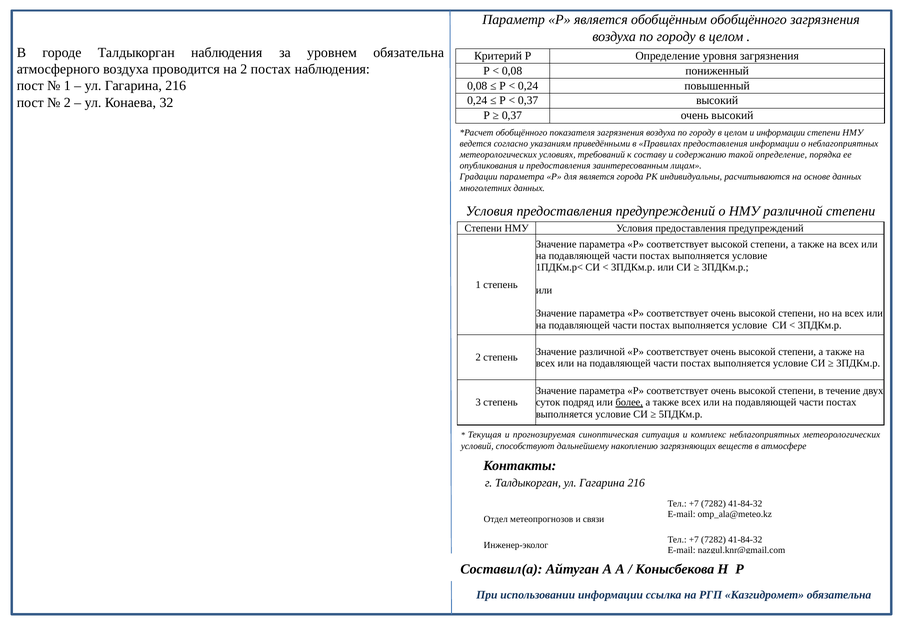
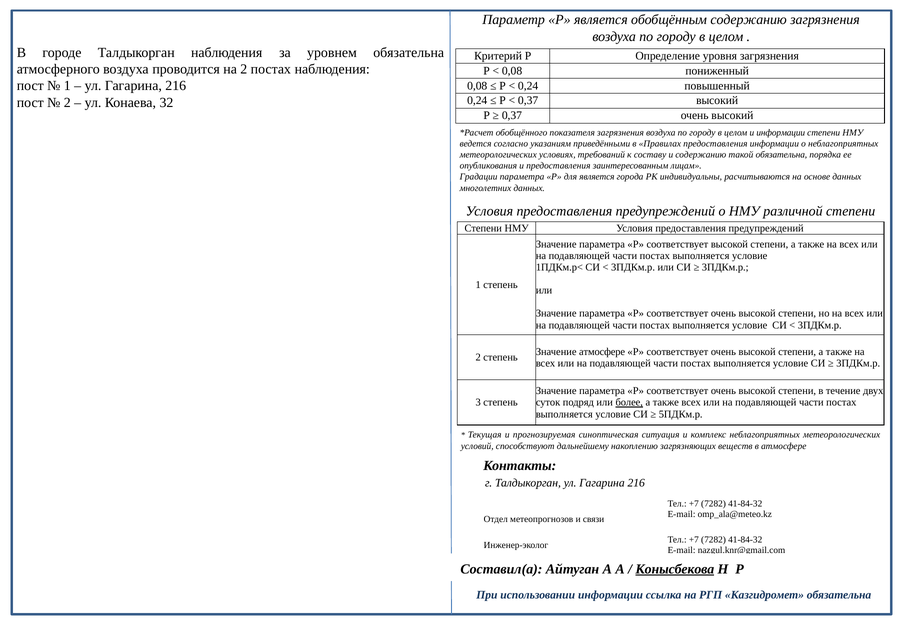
обобщённым обобщённого: обобщённого -> содержанию
такой определение: определение -> обязательна
Значение различной: различной -> атмосфере
Конысбекова underline: none -> present
